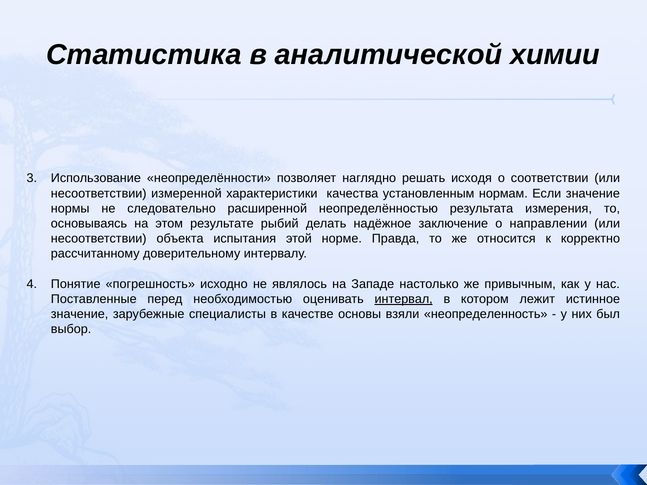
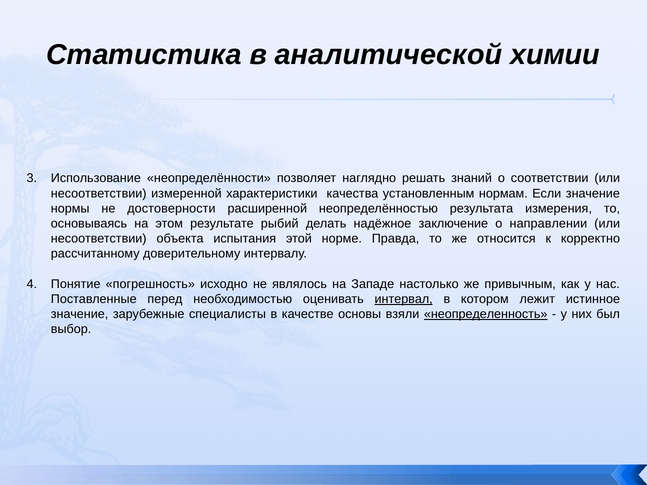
исходя: исходя -> знаний
следовательно: следовательно -> достоверности
неопределенность underline: none -> present
